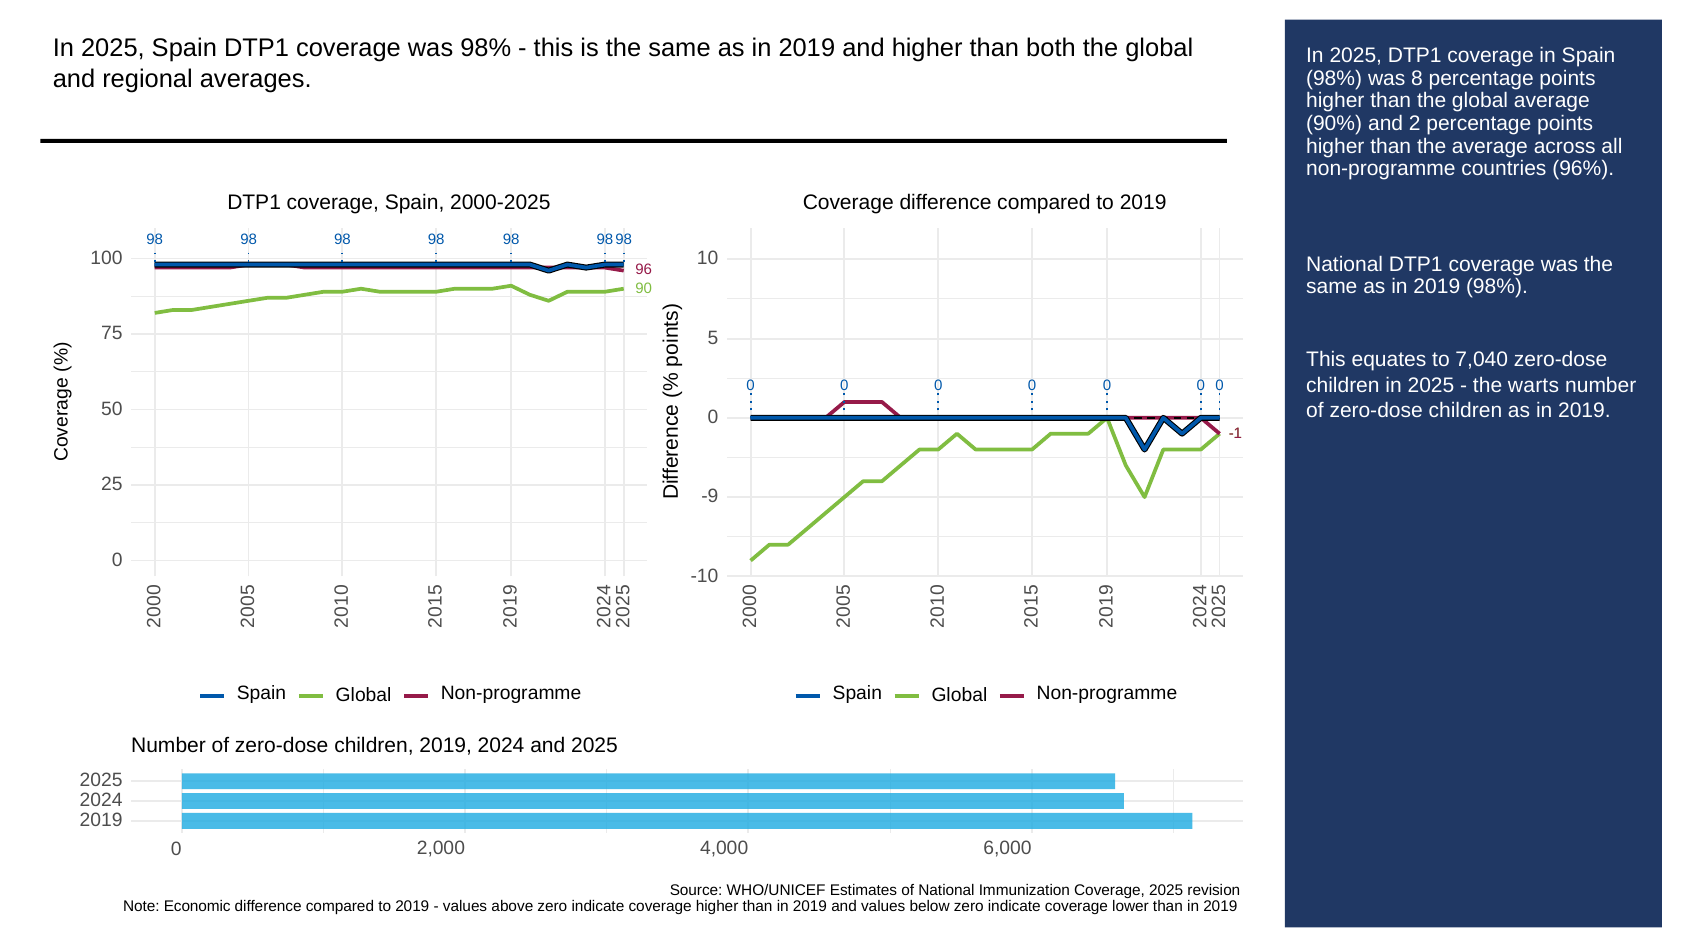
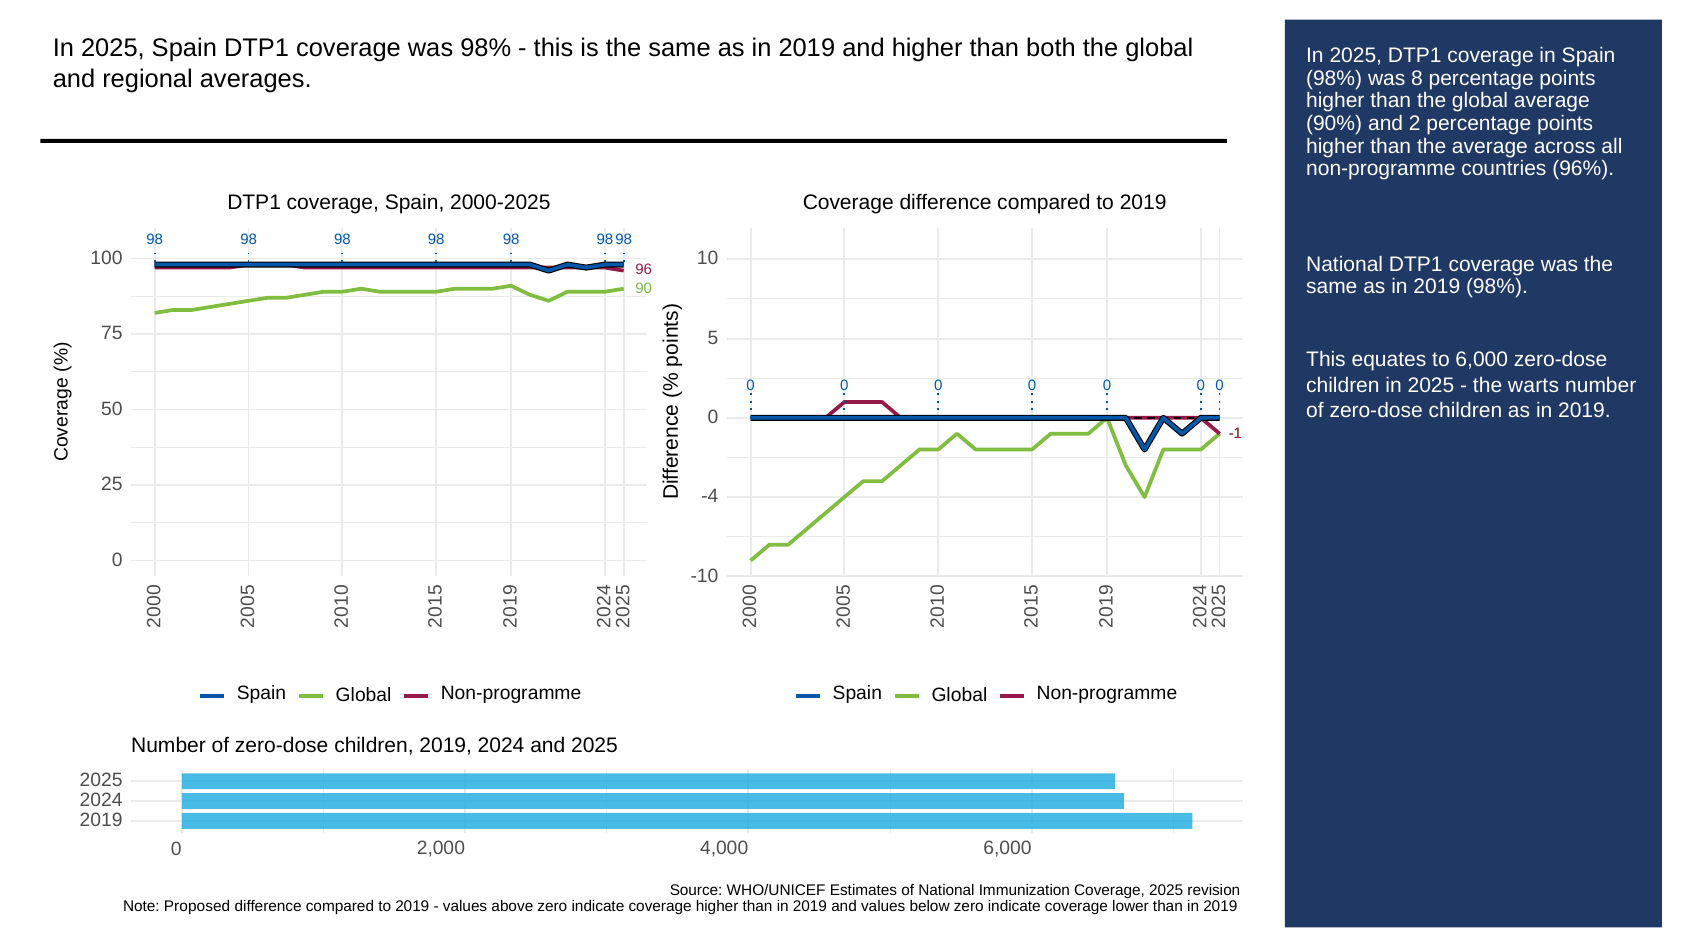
to 7,040: 7,040 -> 6,000
-9: -9 -> -4
Economic: Economic -> Proposed
